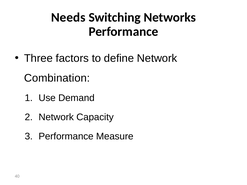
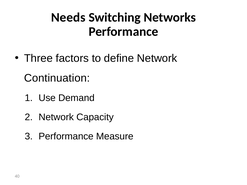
Combination: Combination -> Continuation
